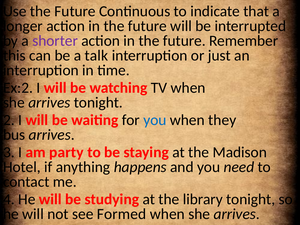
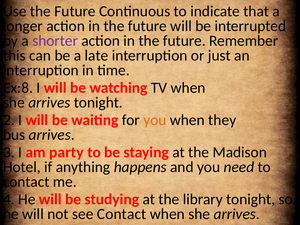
talk: talk -> late
Ex:2: Ex:2 -> Ex:8
you at (155, 120) colour: blue -> orange
see Formed: Formed -> Contact
